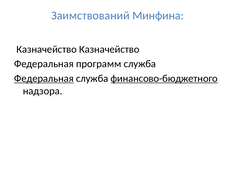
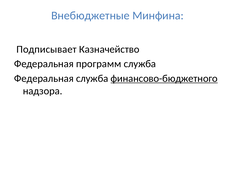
Заимствований: Заимствований -> Внебюджетные
Казначейство at (47, 49): Казначейство -> Подписывает
Федеральная at (44, 79) underline: present -> none
